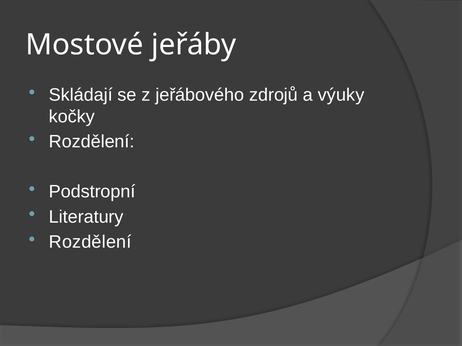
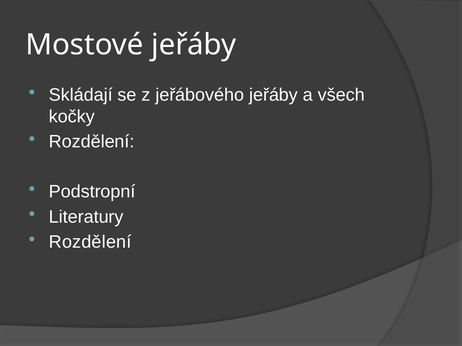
jeřábového zdrojů: zdrojů -> jeřáby
výuky: výuky -> všech
